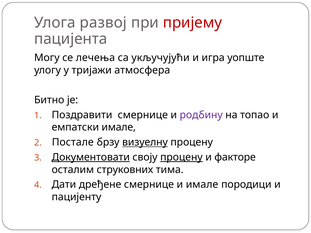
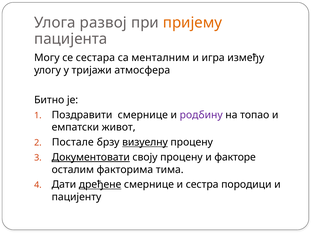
пријему colour: red -> orange
лечења: лечења -> сестара
укључујући: укључујући -> менталним
уопште: уопште -> између
емпатски имале: имале -> живот
процену at (181, 157) underline: present -> none
струковних: струковних -> факторима
дређене underline: none -> present
и имале: имале -> сестра
